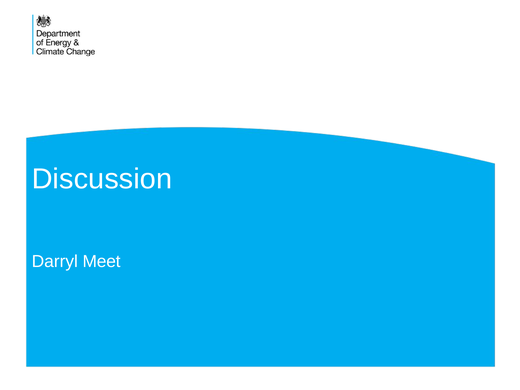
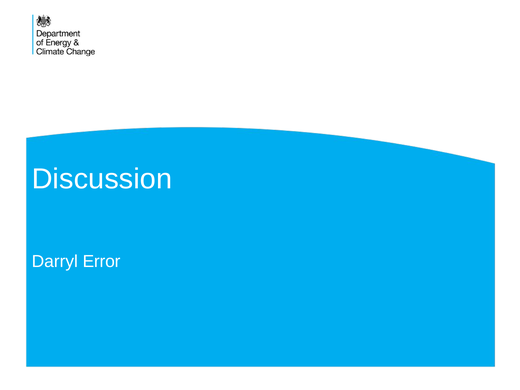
Meet: Meet -> Error
